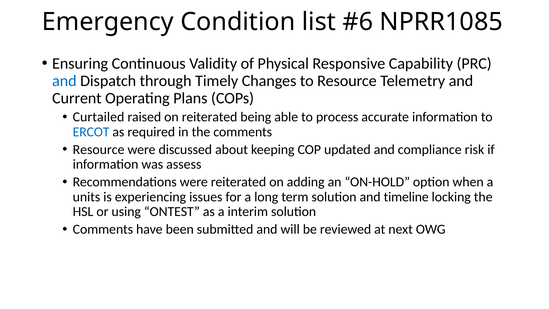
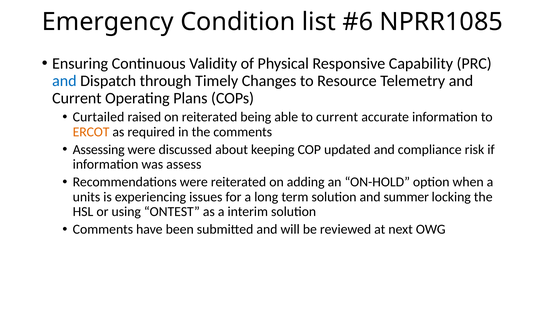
to process: process -> current
ERCOT colour: blue -> orange
Resource at (99, 149): Resource -> Assessing
timeline: timeline -> summer
